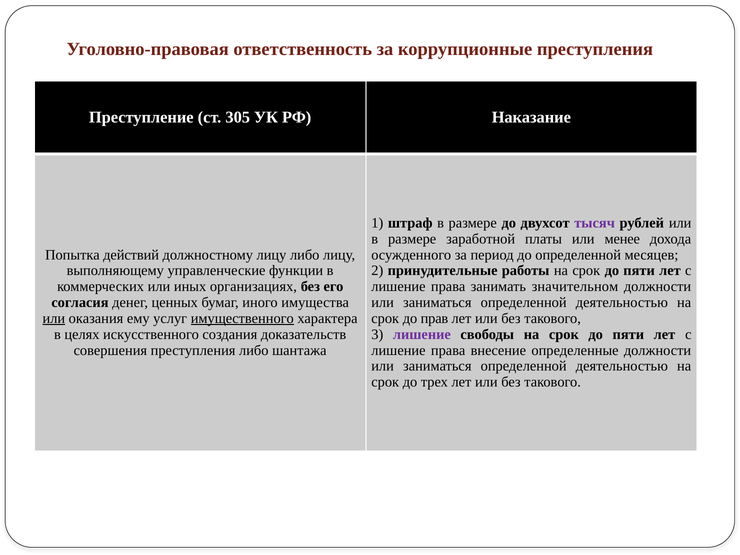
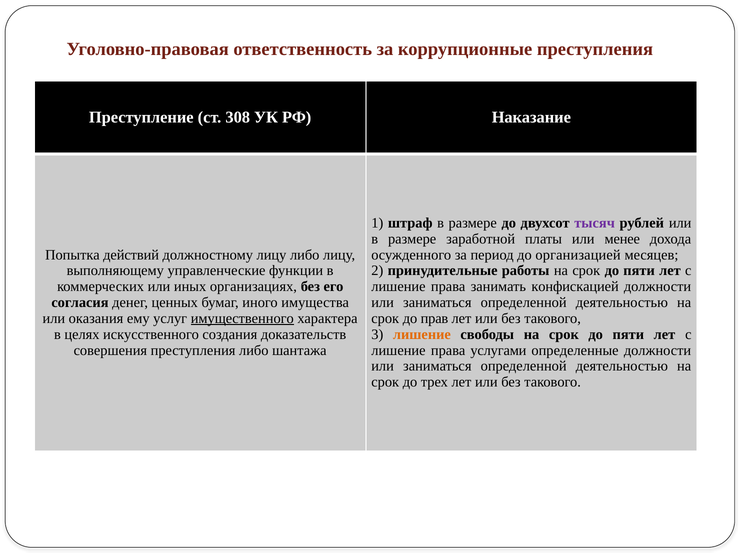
305: 305 -> 308
до определенной: определенной -> организацией
значительном: значительном -> конфискацией
или at (54, 318) underline: present -> none
лишение at (422, 334) colour: purple -> orange
внесение: внесение -> услугами
